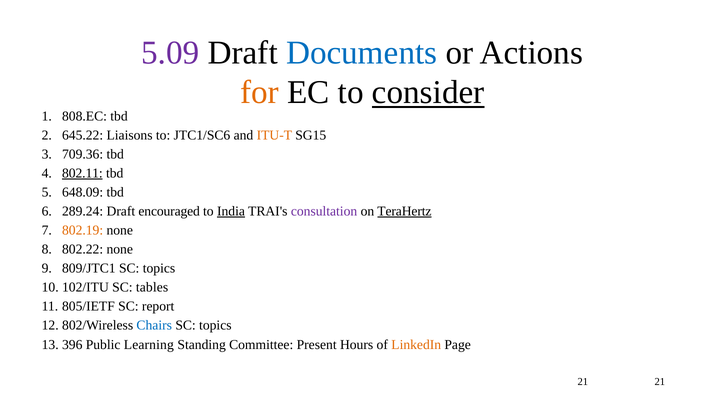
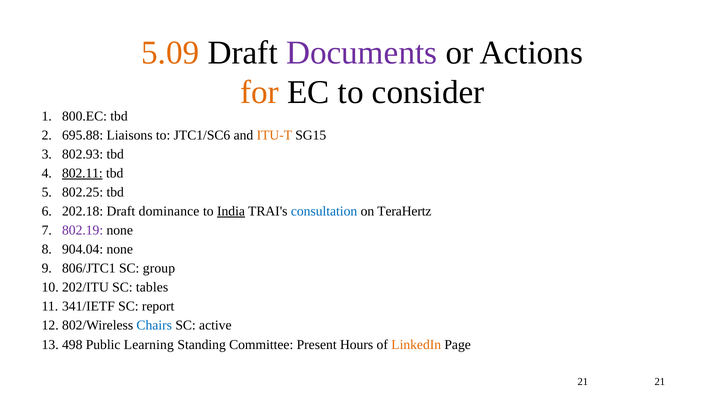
5.09 colour: purple -> orange
Documents colour: blue -> purple
consider underline: present -> none
808.EC: 808.EC -> 800.EC
645.22: 645.22 -> 695.88
709.36: 709.36 -> 802.93
648.09: 648.09 -> 802.25
289.24: 289.24 -> 202.18
encouraged: encouraged -> dominance
consultation colour: purple -> blue
TeraHertz underline: present -> none
802.19 colour: orange -> purple
802.22: 802.22 -> 904.04
809/JTC1: 809/JTC1 -> 806/JTC1
topics at (159, 268): topics -> group
102/ITU: 102/ITU -> 202/ITU
805/IETF: 805/IETF -> 341/IETF
topics at (215, 325): topics -> active
396: 396 -> 498
